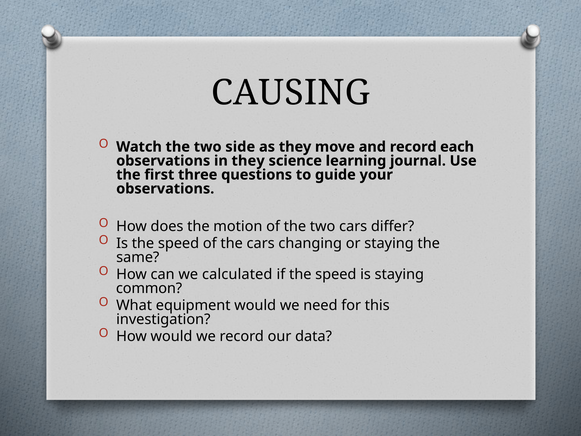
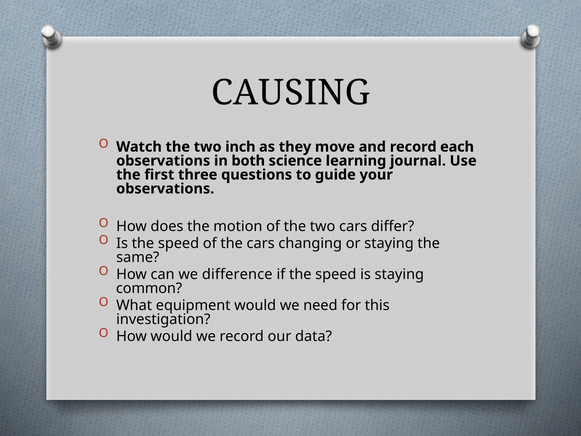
side: side -> inch
in they: they -> both
calculated: calculated -> difference
